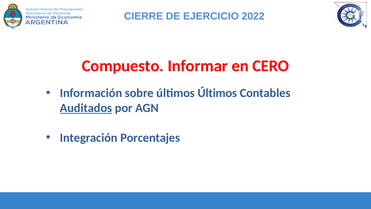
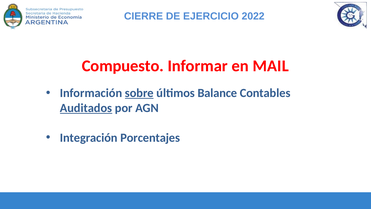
CERO: CERO -> MAIL
sobre underline: none -> present
últimos Últimos: Últimos -> Balance
